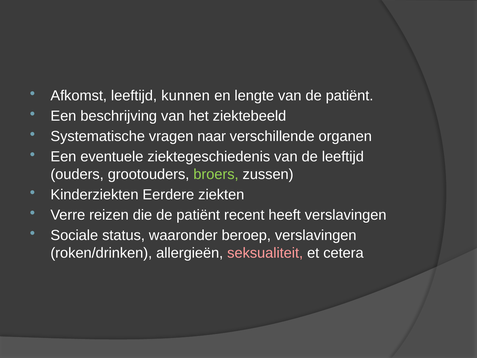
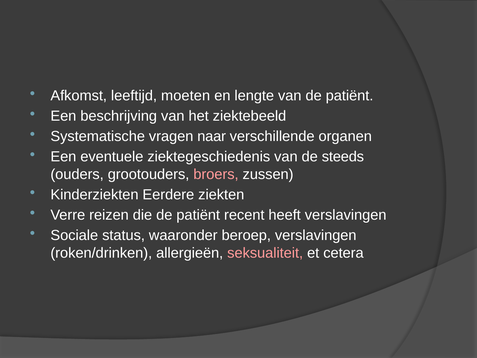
kunnen: kunnen -> moeten
de leeftijd: leeftijd -> steeds
broers colour: light green -> pink
